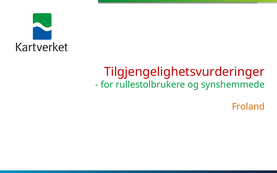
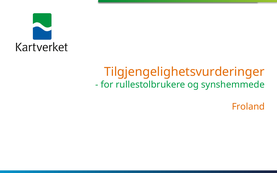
Tilgjengelighetsvurderinger colour: red -> orange
